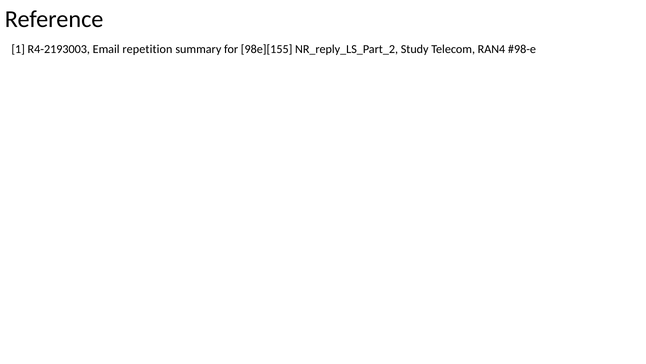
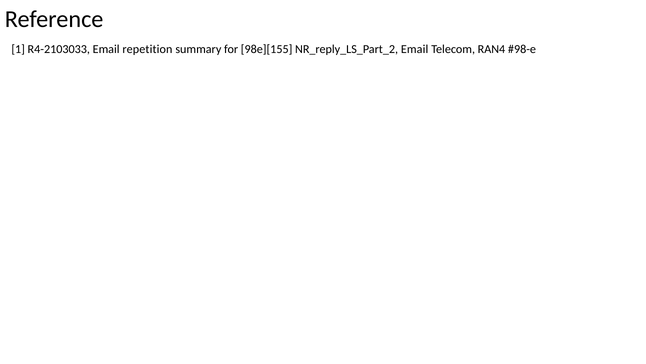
R4-2193003: R4-2193003 -> R4-2103033
NR_reply_LS_Part_2 Study: Study -> Email
